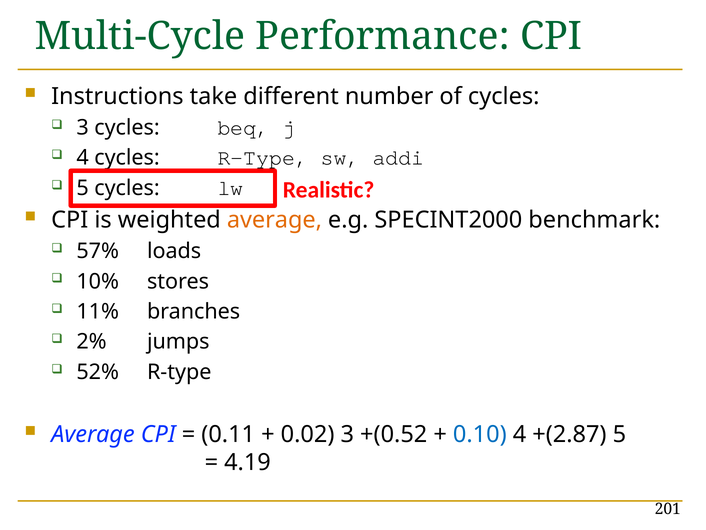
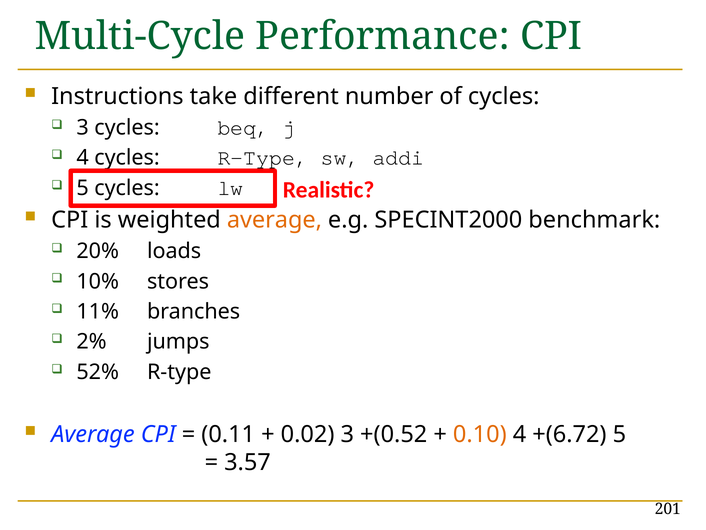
57%: 57% -> 20%
0.10 colour: blue -> orange
+(2.87: +(2.87 -> +(6.72
4.19: 4.19 -> 3.57
